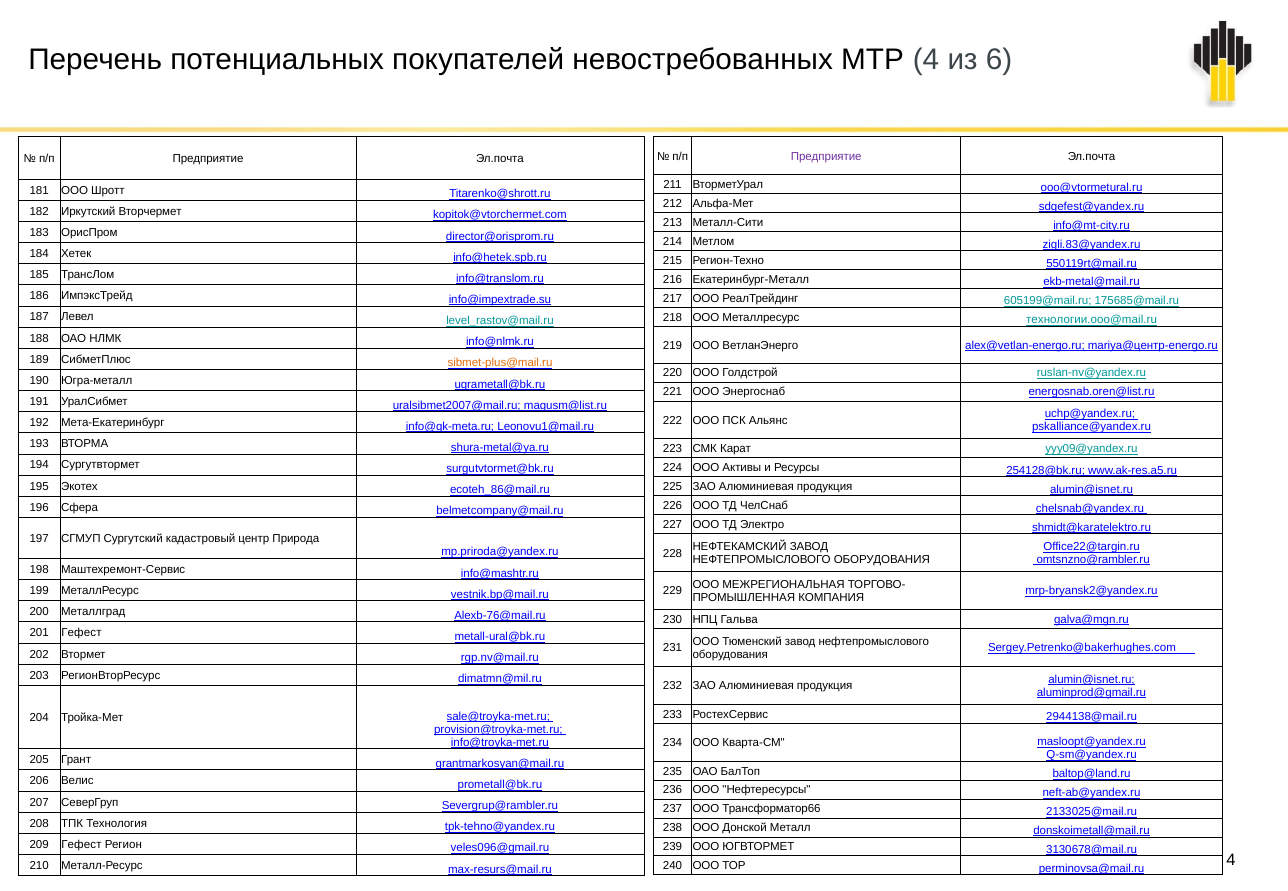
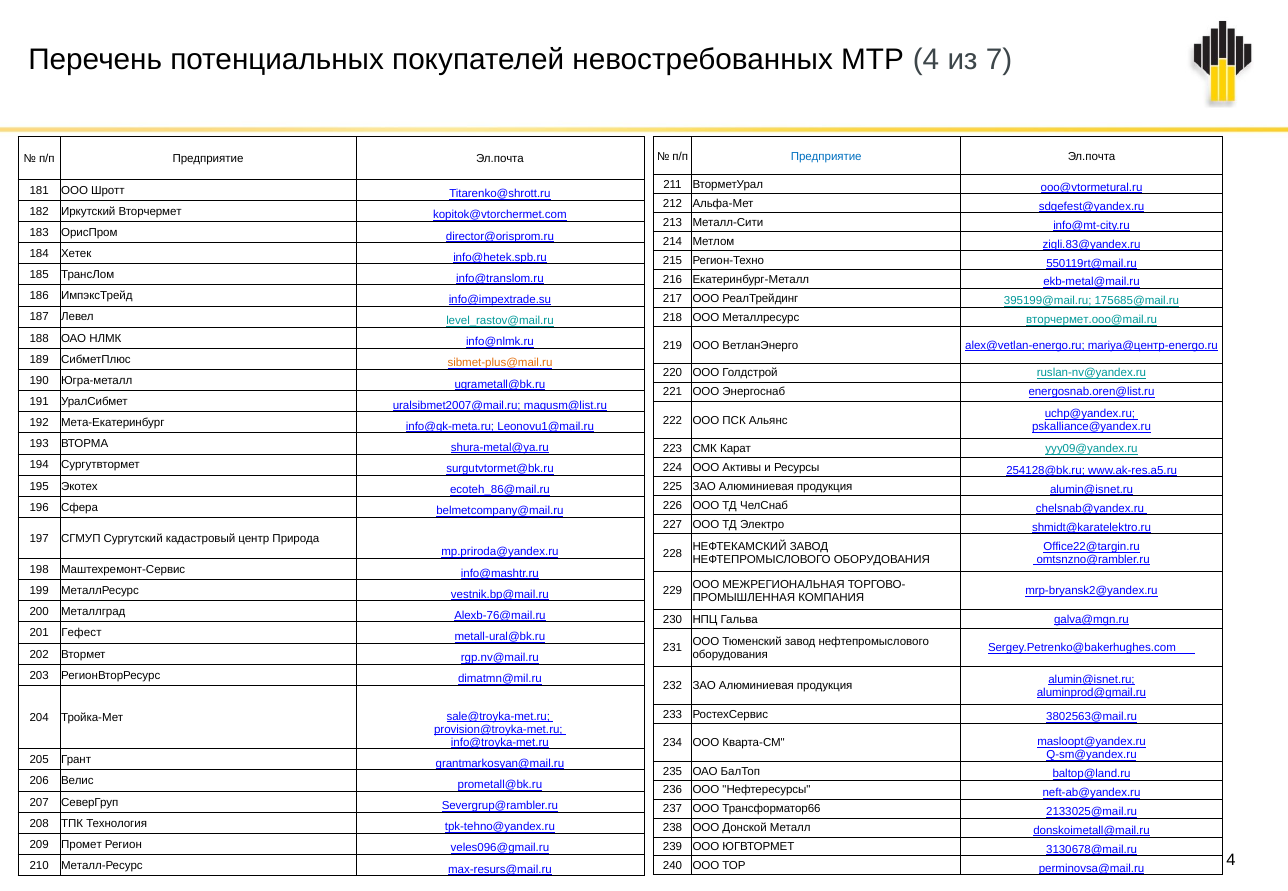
6: 6 -> 7
Предприятие at (826, 157) colour: purple -> blue
605199@mail.ru: 605199@mail.ru -> 395199@mail.ru
технологии.ooo@mail.ru: технологии.ooo@mail.ru -> вторчермет.ooo@mail.ru
2944138@mail.ru: 2944138@mail.ru -> 3802563@mail.ru
209 Гефест: Гефест -> Промет
